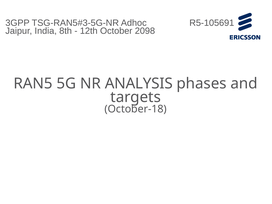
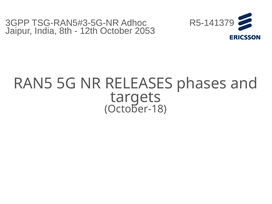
R5-105691: R5-105691 -> R5-141379
2098: 2098 -> 2053
ANALYSIS: ANALYSIS -> RELEASES
